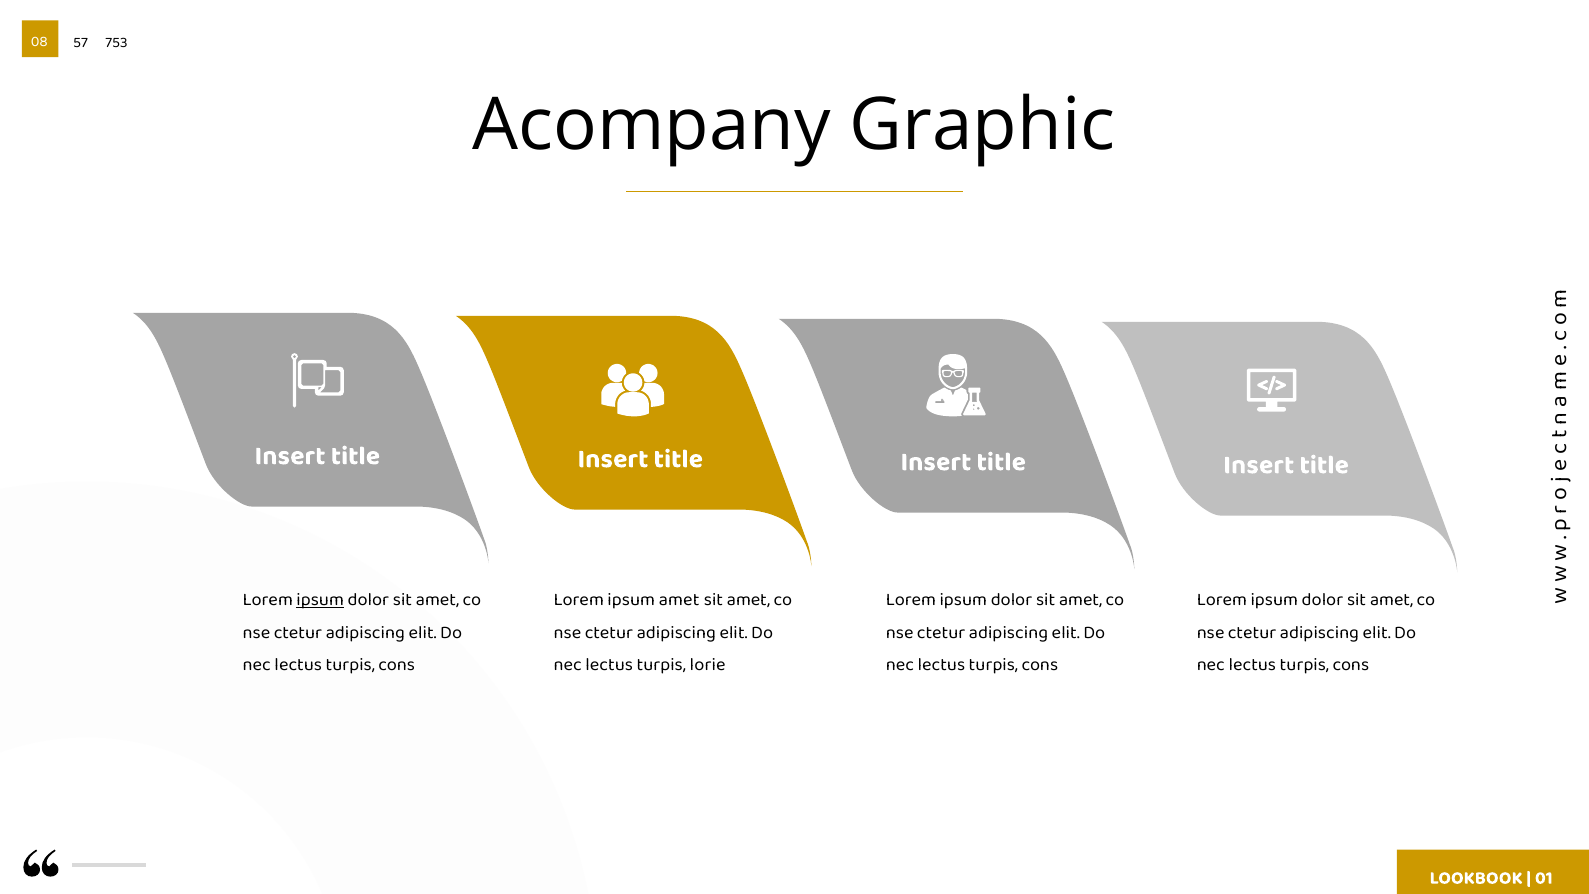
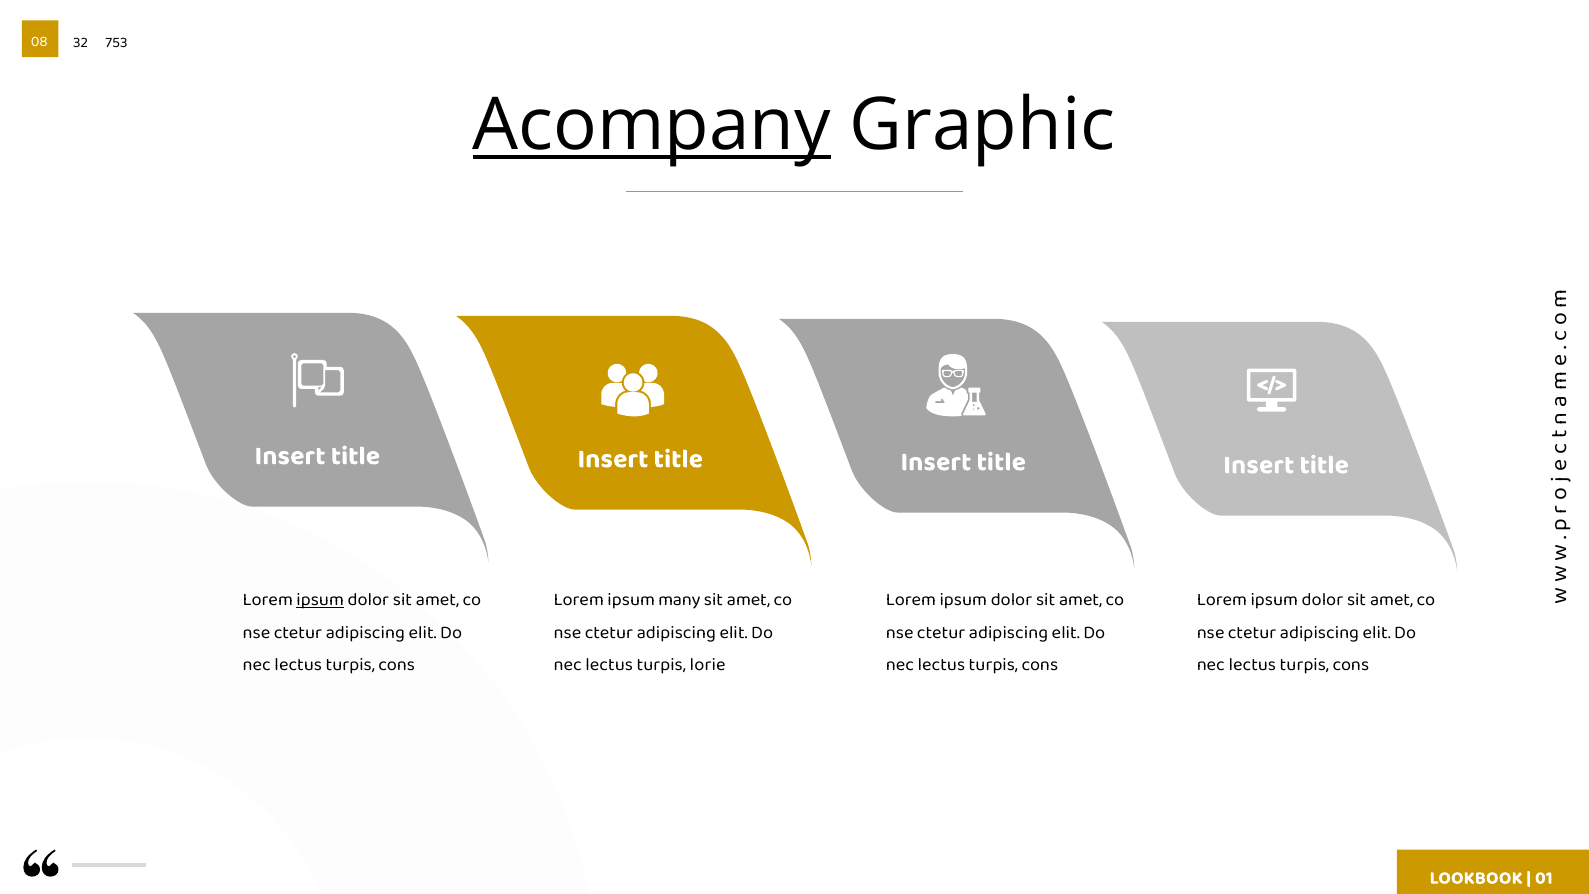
57: 57 -> 32
Acompany underline: none -> present
ipsum amet: amet -> many
